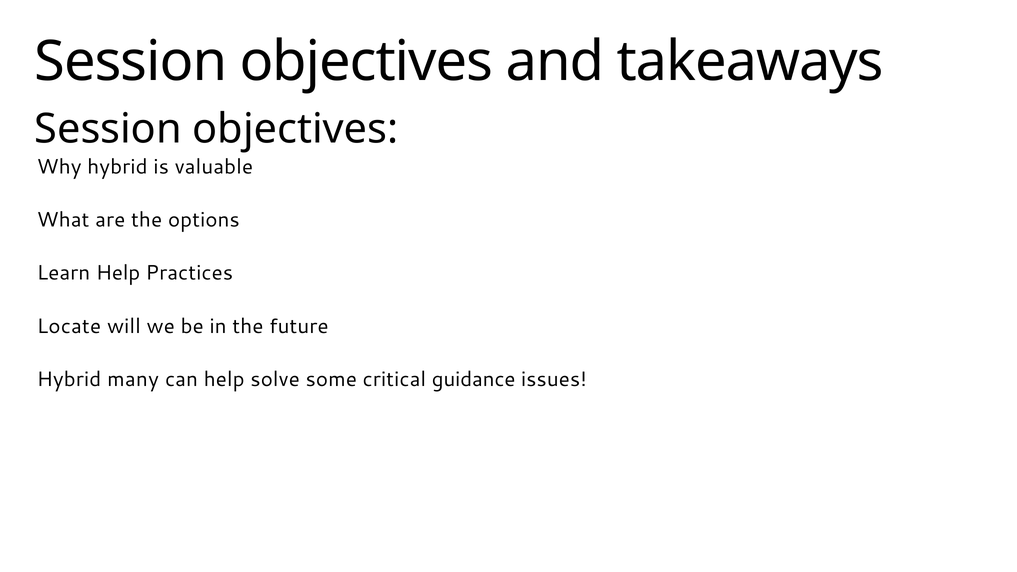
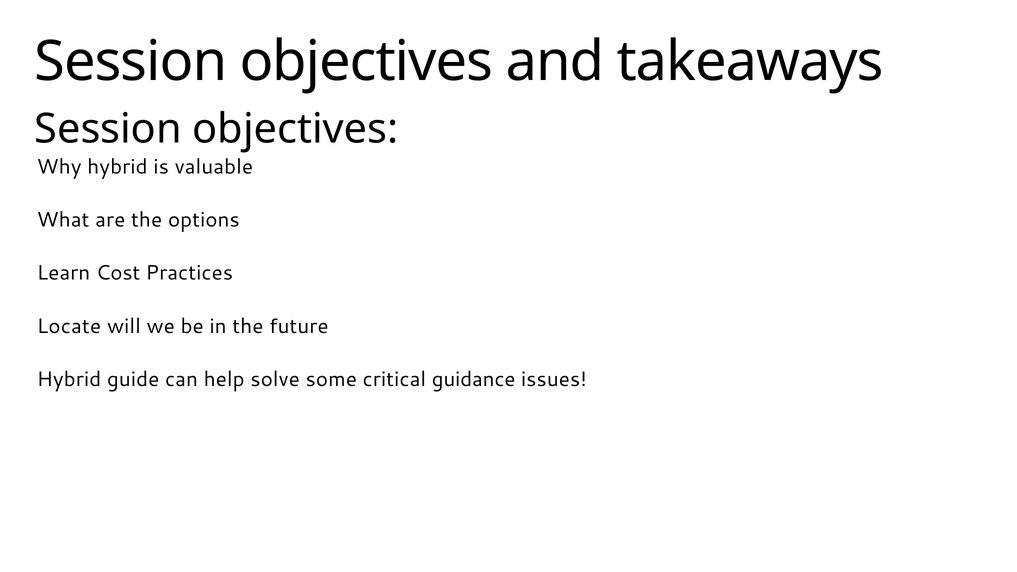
Learn Help: Help -> Cost
many: many -> guide
